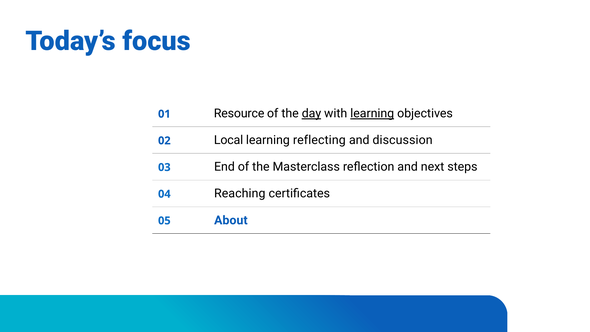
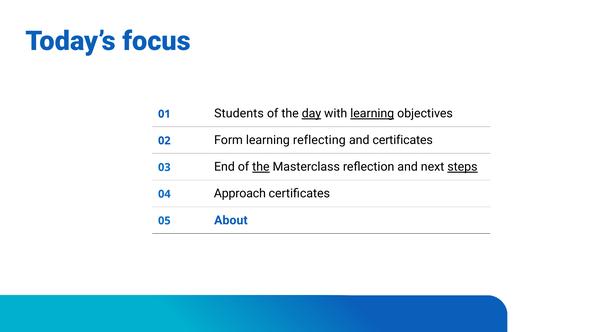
Resource: Resource -> Students
Local: Local -> Form
and discussion: discussion -> certificates
the at (261, 167) underline: none -> present
steps underline: none -> present
Reaching: Reaching -> Approach
